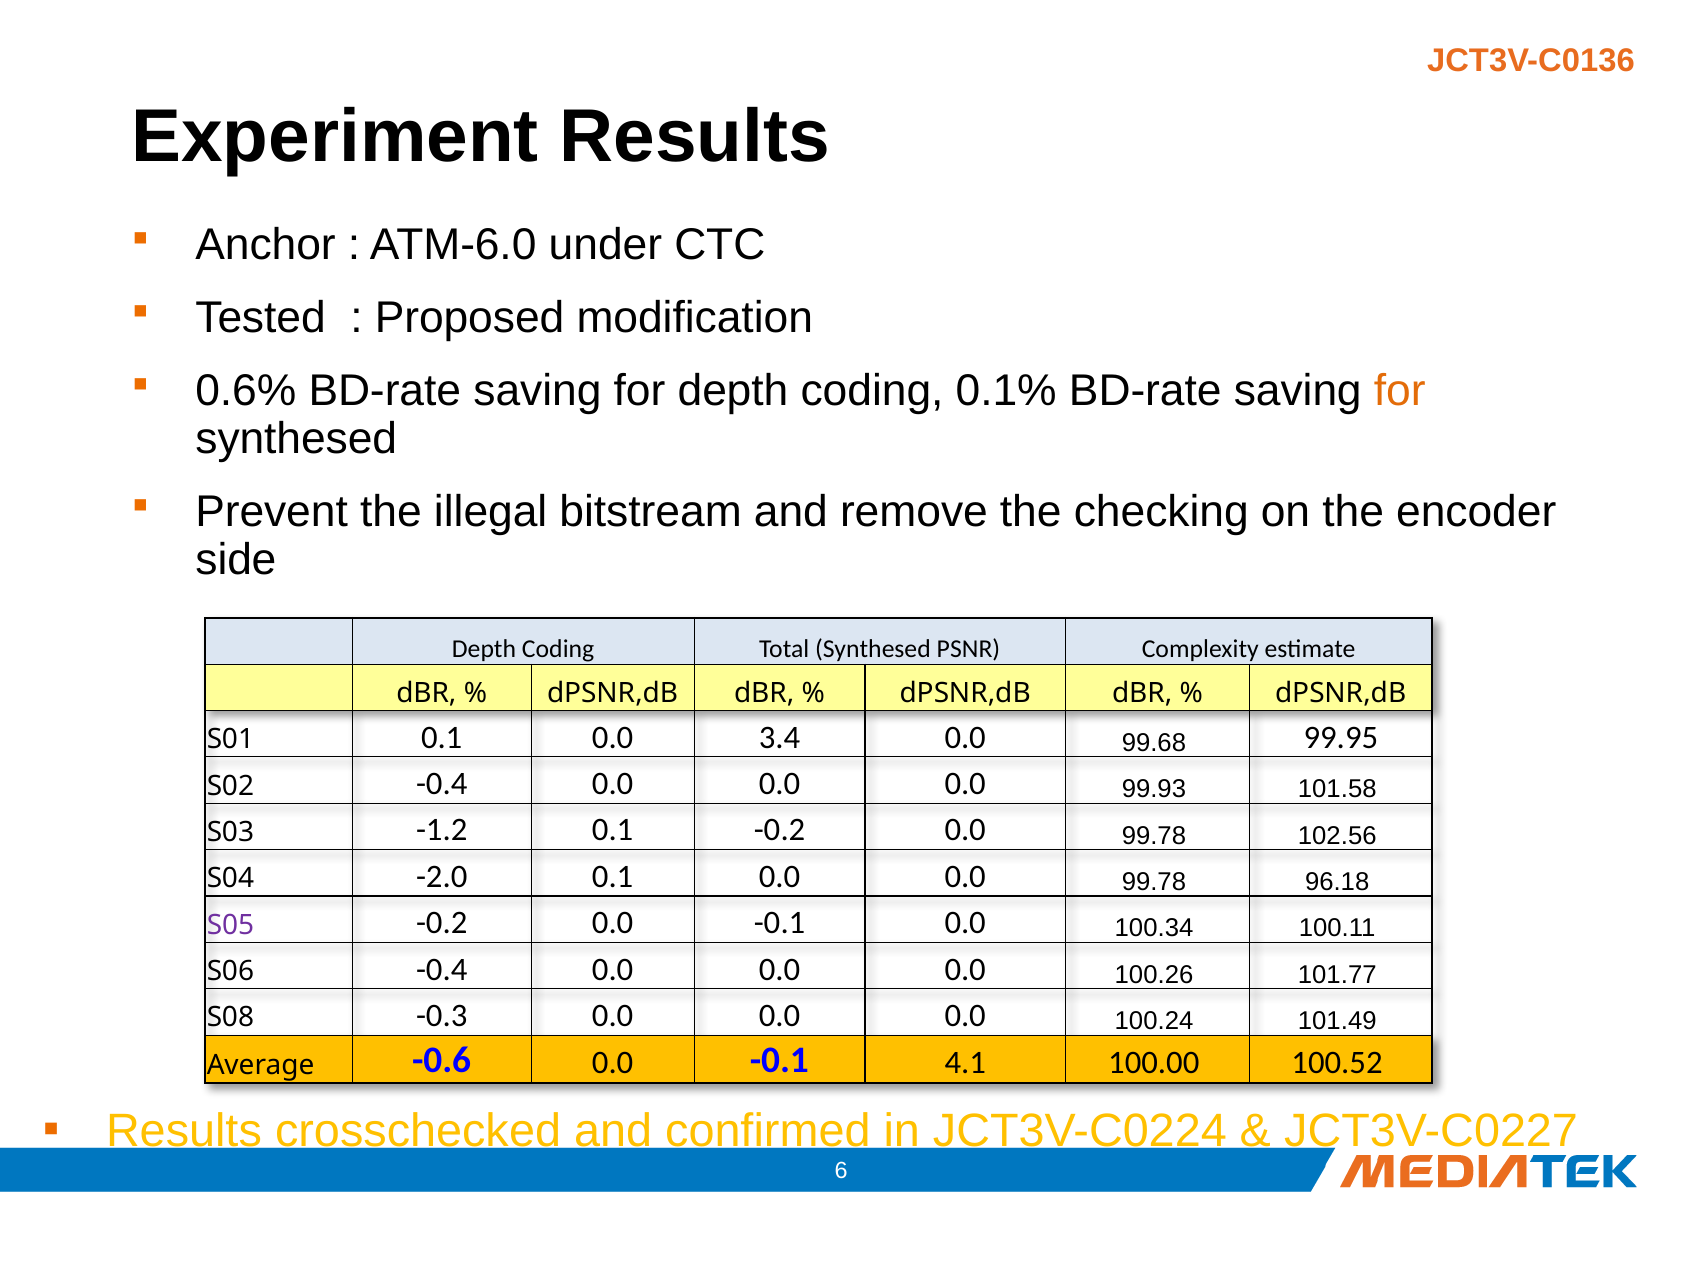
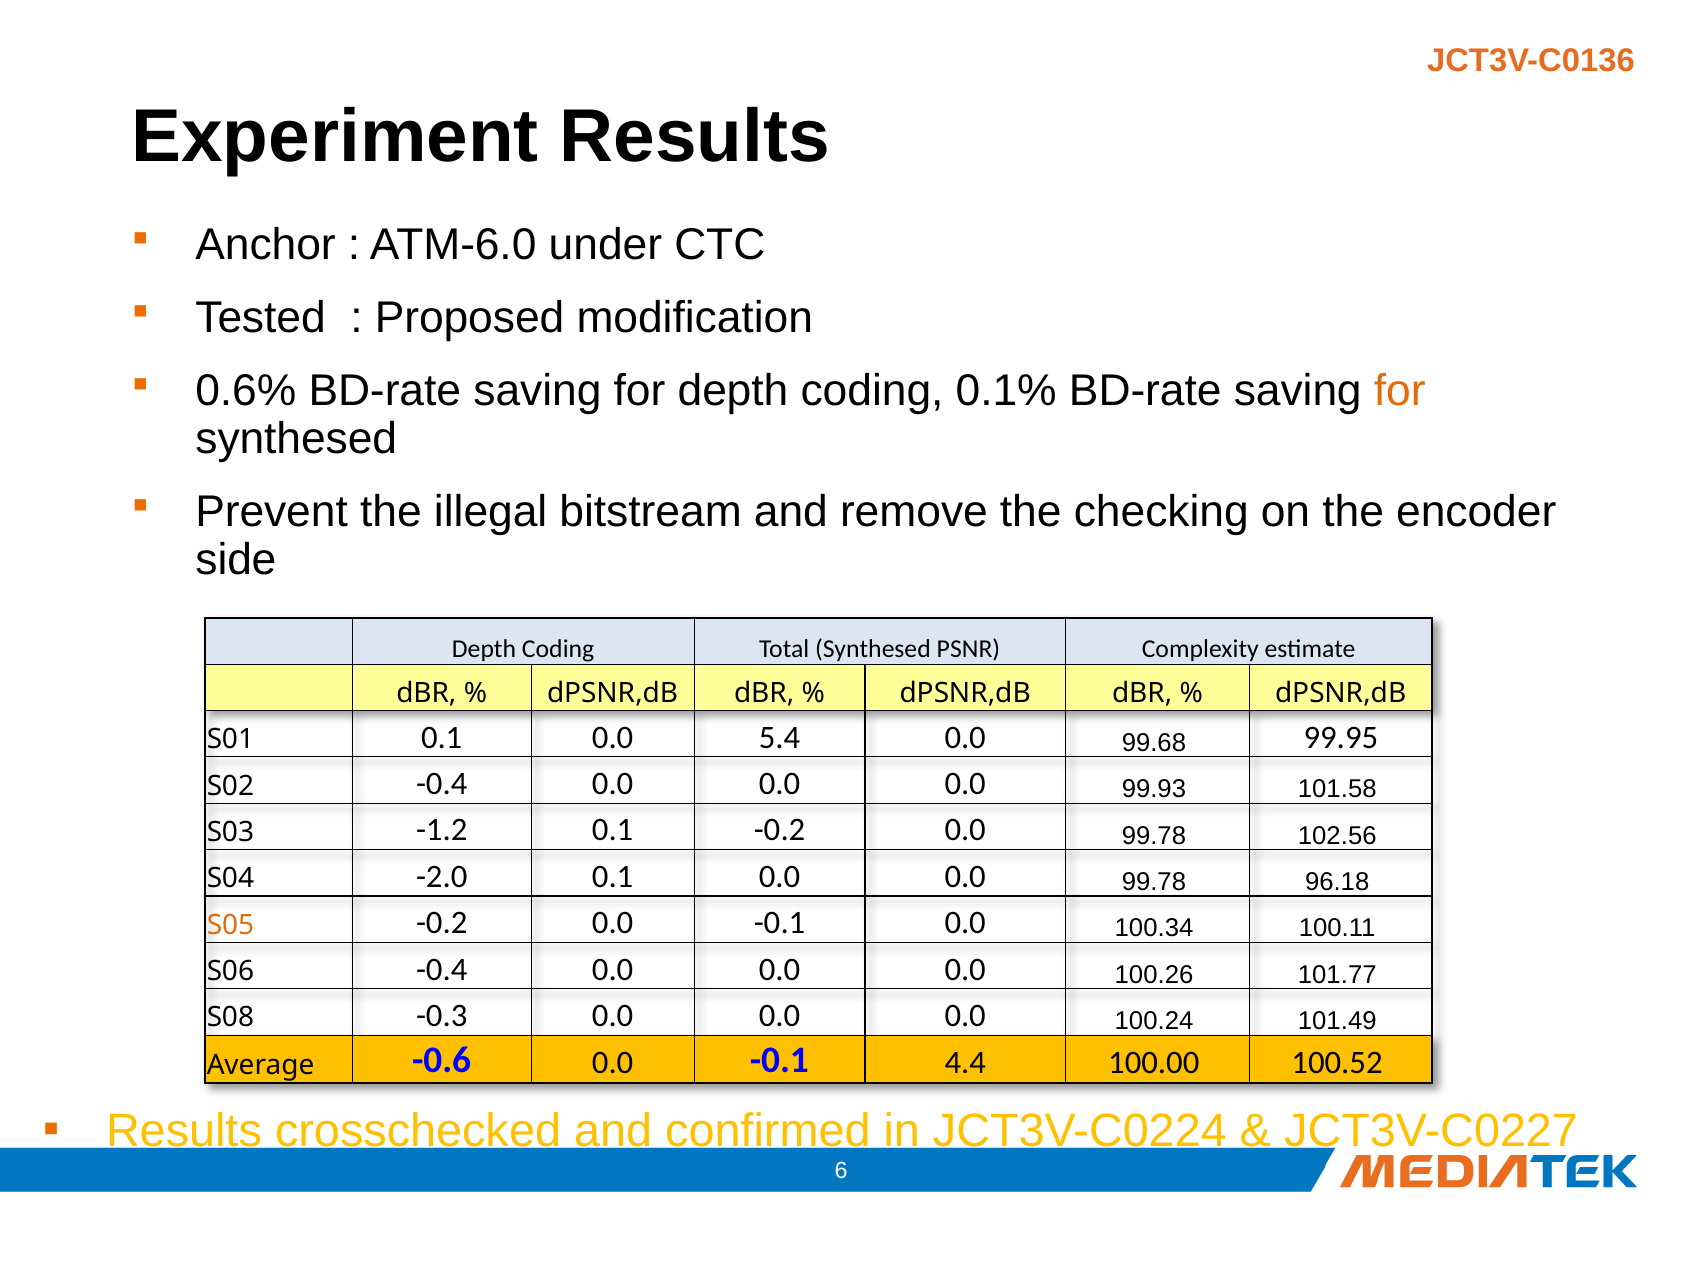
3.4: 3.4 -> 5.4
S05 colour: purple -> orange
4.1: 4.1 -> 4.4
